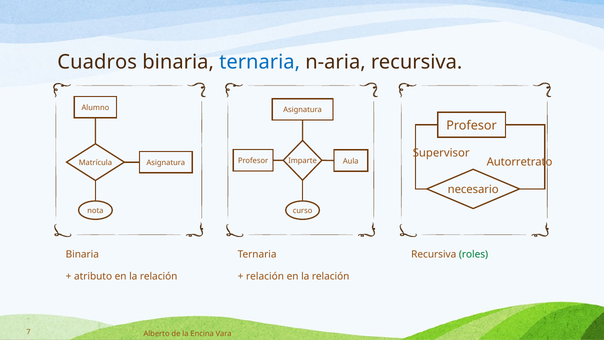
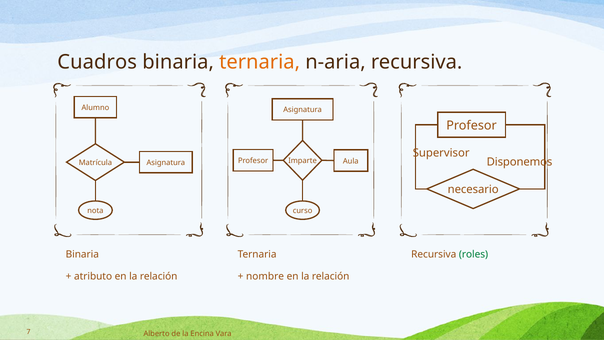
ternaria at (260, 62) colour: blue -> orange
Autorretrato: Autorretrato -> Disponemos
relación at (265, 276): relación -> nombre
